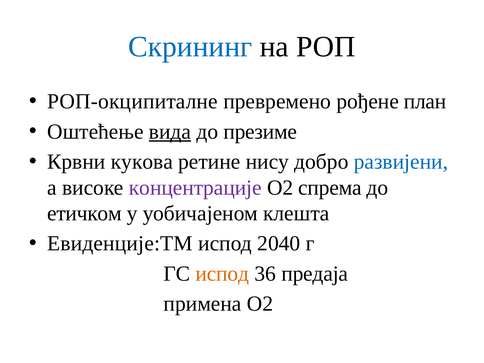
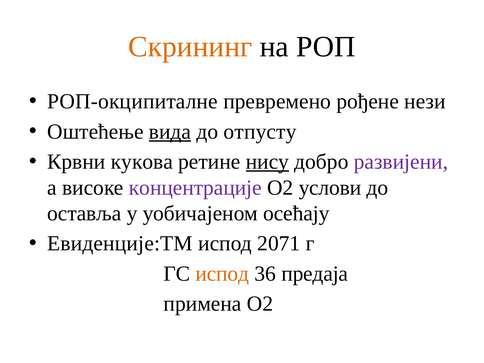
Скрининг colour: blue -> orange
план: план -> нези
презиме: презиме -> отпусту
нису underline: none -> present
развијени colour: blue -> purple
спрема: спрема -> услови
етичком: етичком -> оставља
клешта: клешта -> осећају
2040: 2040 -> 2071
